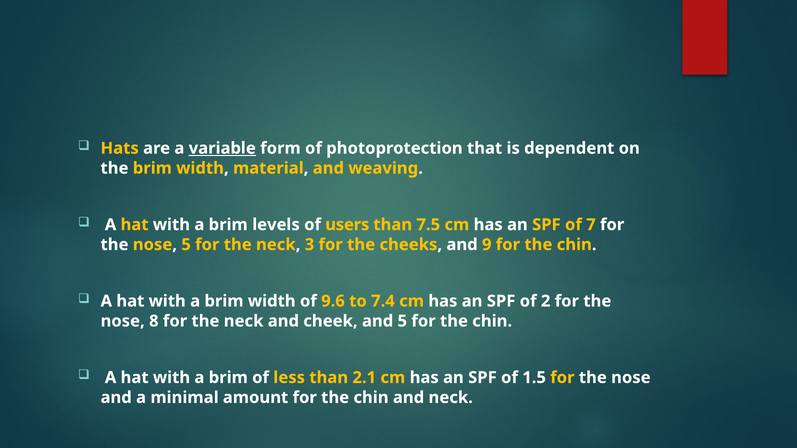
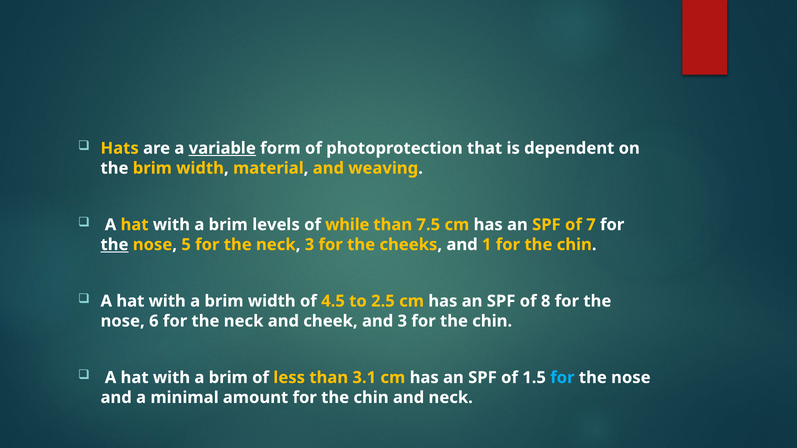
users: users -> while
the at (114, 245) underline: none -> present
9: 9 -> 1
9.6: 9.6 -> 4.5
7.4: 7.4 -> 2.5
2: 2 -> 8
8: 8 -> 6
and 5: 5 -> 3
2.1: 2.1 -> 3.1
for at (562, 378) colour: yellow -> light blue
